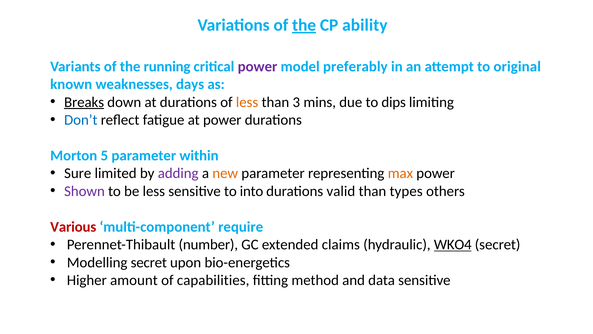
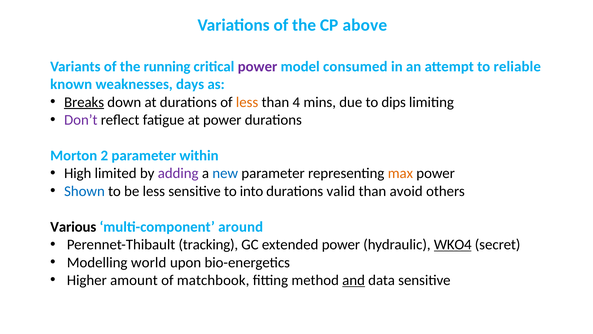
the at (304, 25) underline: present -> none
ability: ability -> above
preferably: preferably -> consumed
original: original -> reliable
3: 3 -> 4
Don’t colour: blue -> purple
5: 5 -> 2
Sure: Sure -> High
new colour: orange -> blue
Shown colour: purple -> blue
types: types -> avoid
Various colour: red -> black
require: require -> around
number: number -> tracking
extended claims: claims -> power
Modelling secret: secret -> world
capabilities: capabilities -> matchbook
and underline: none -> present
